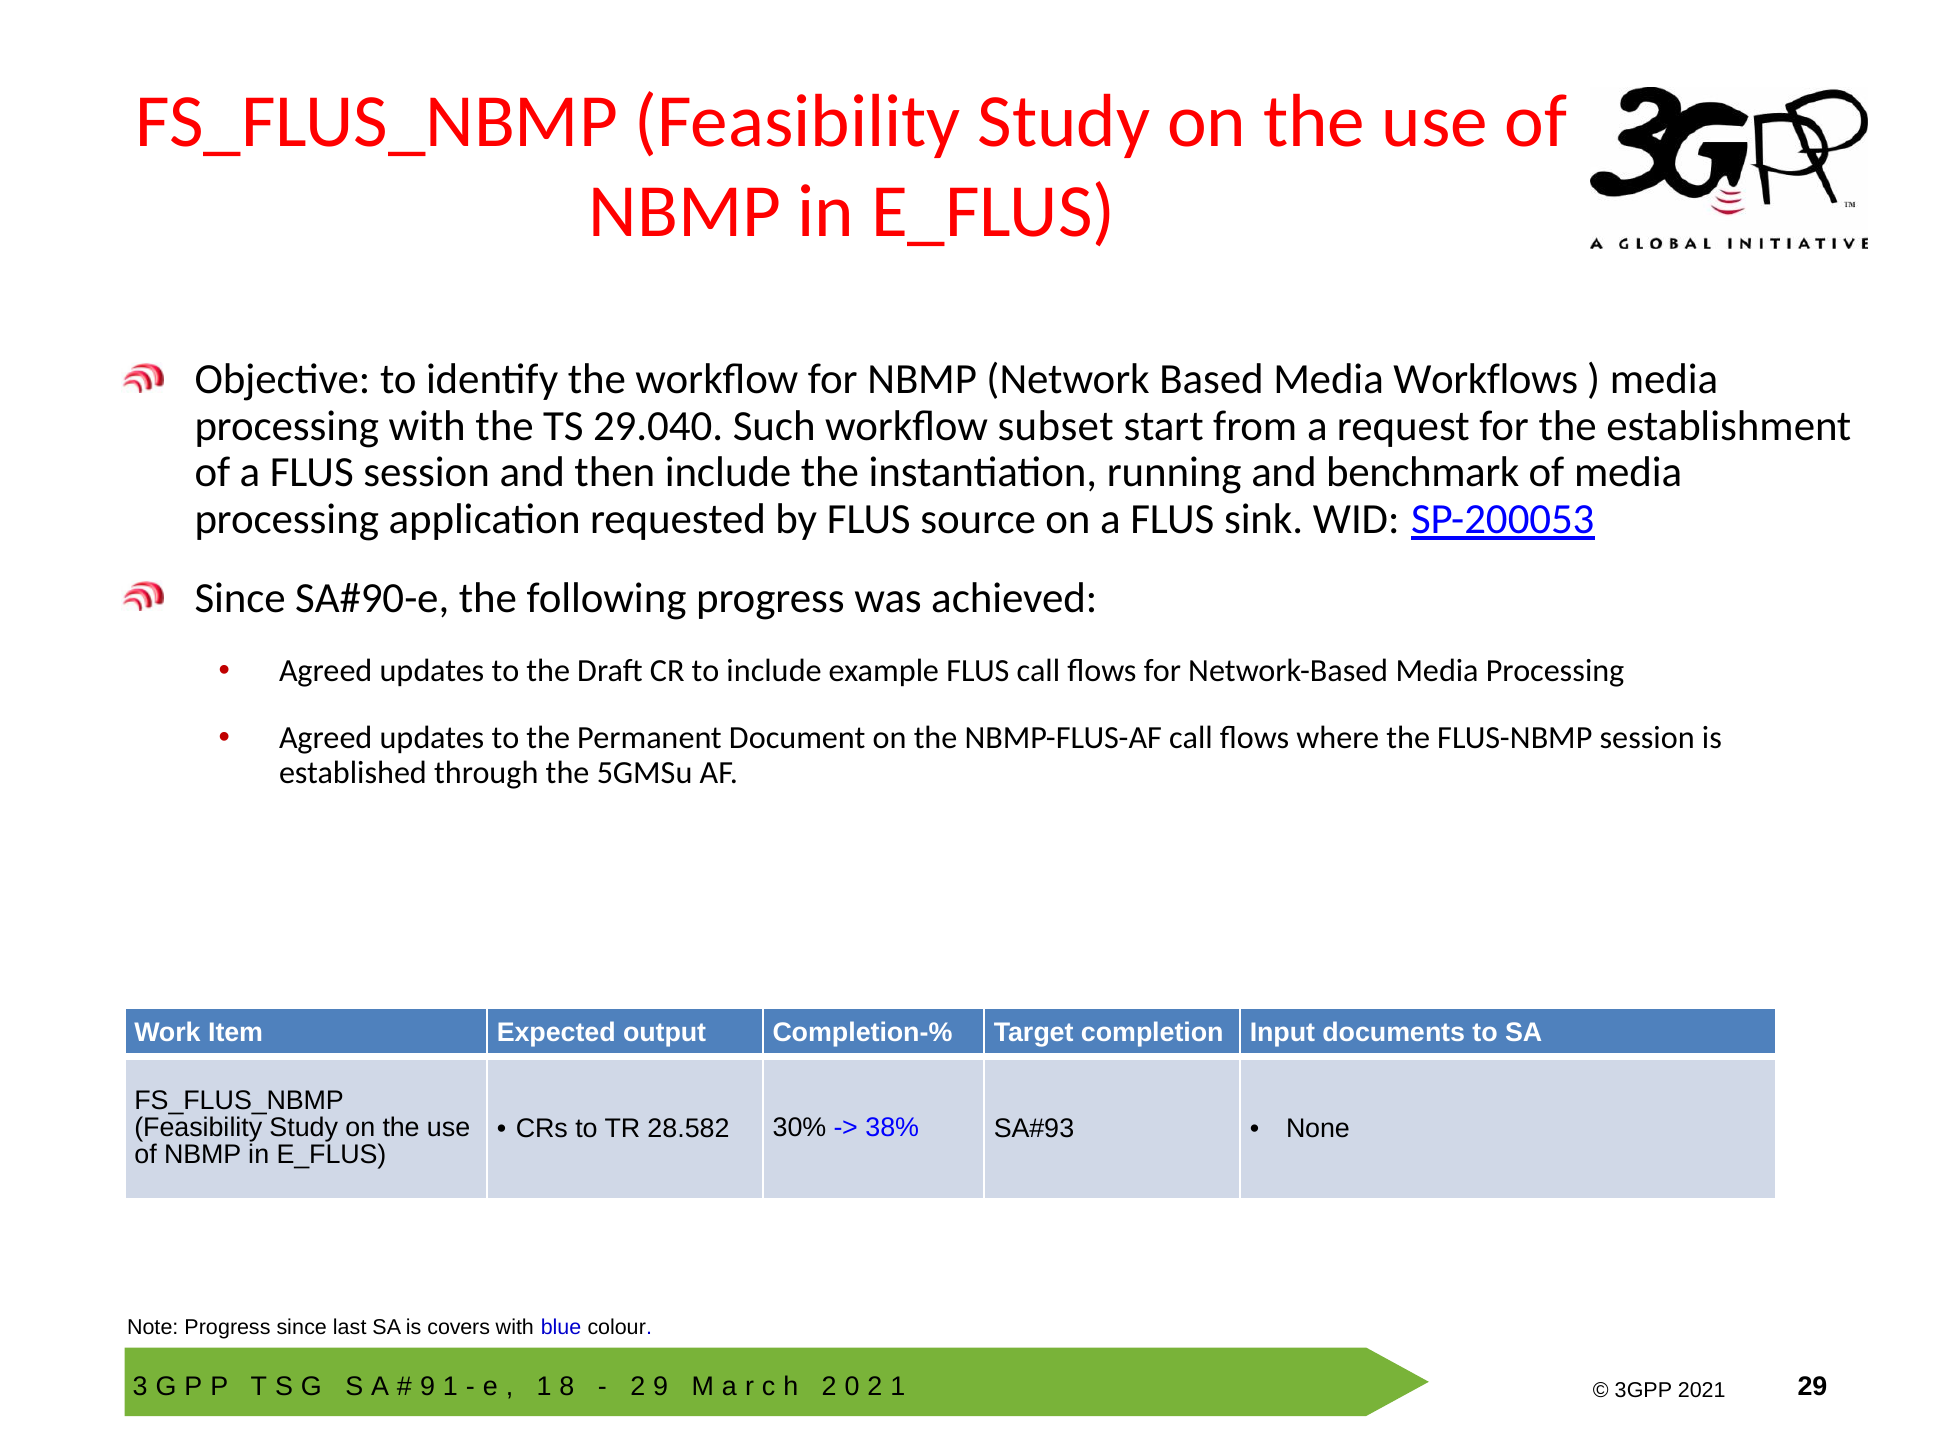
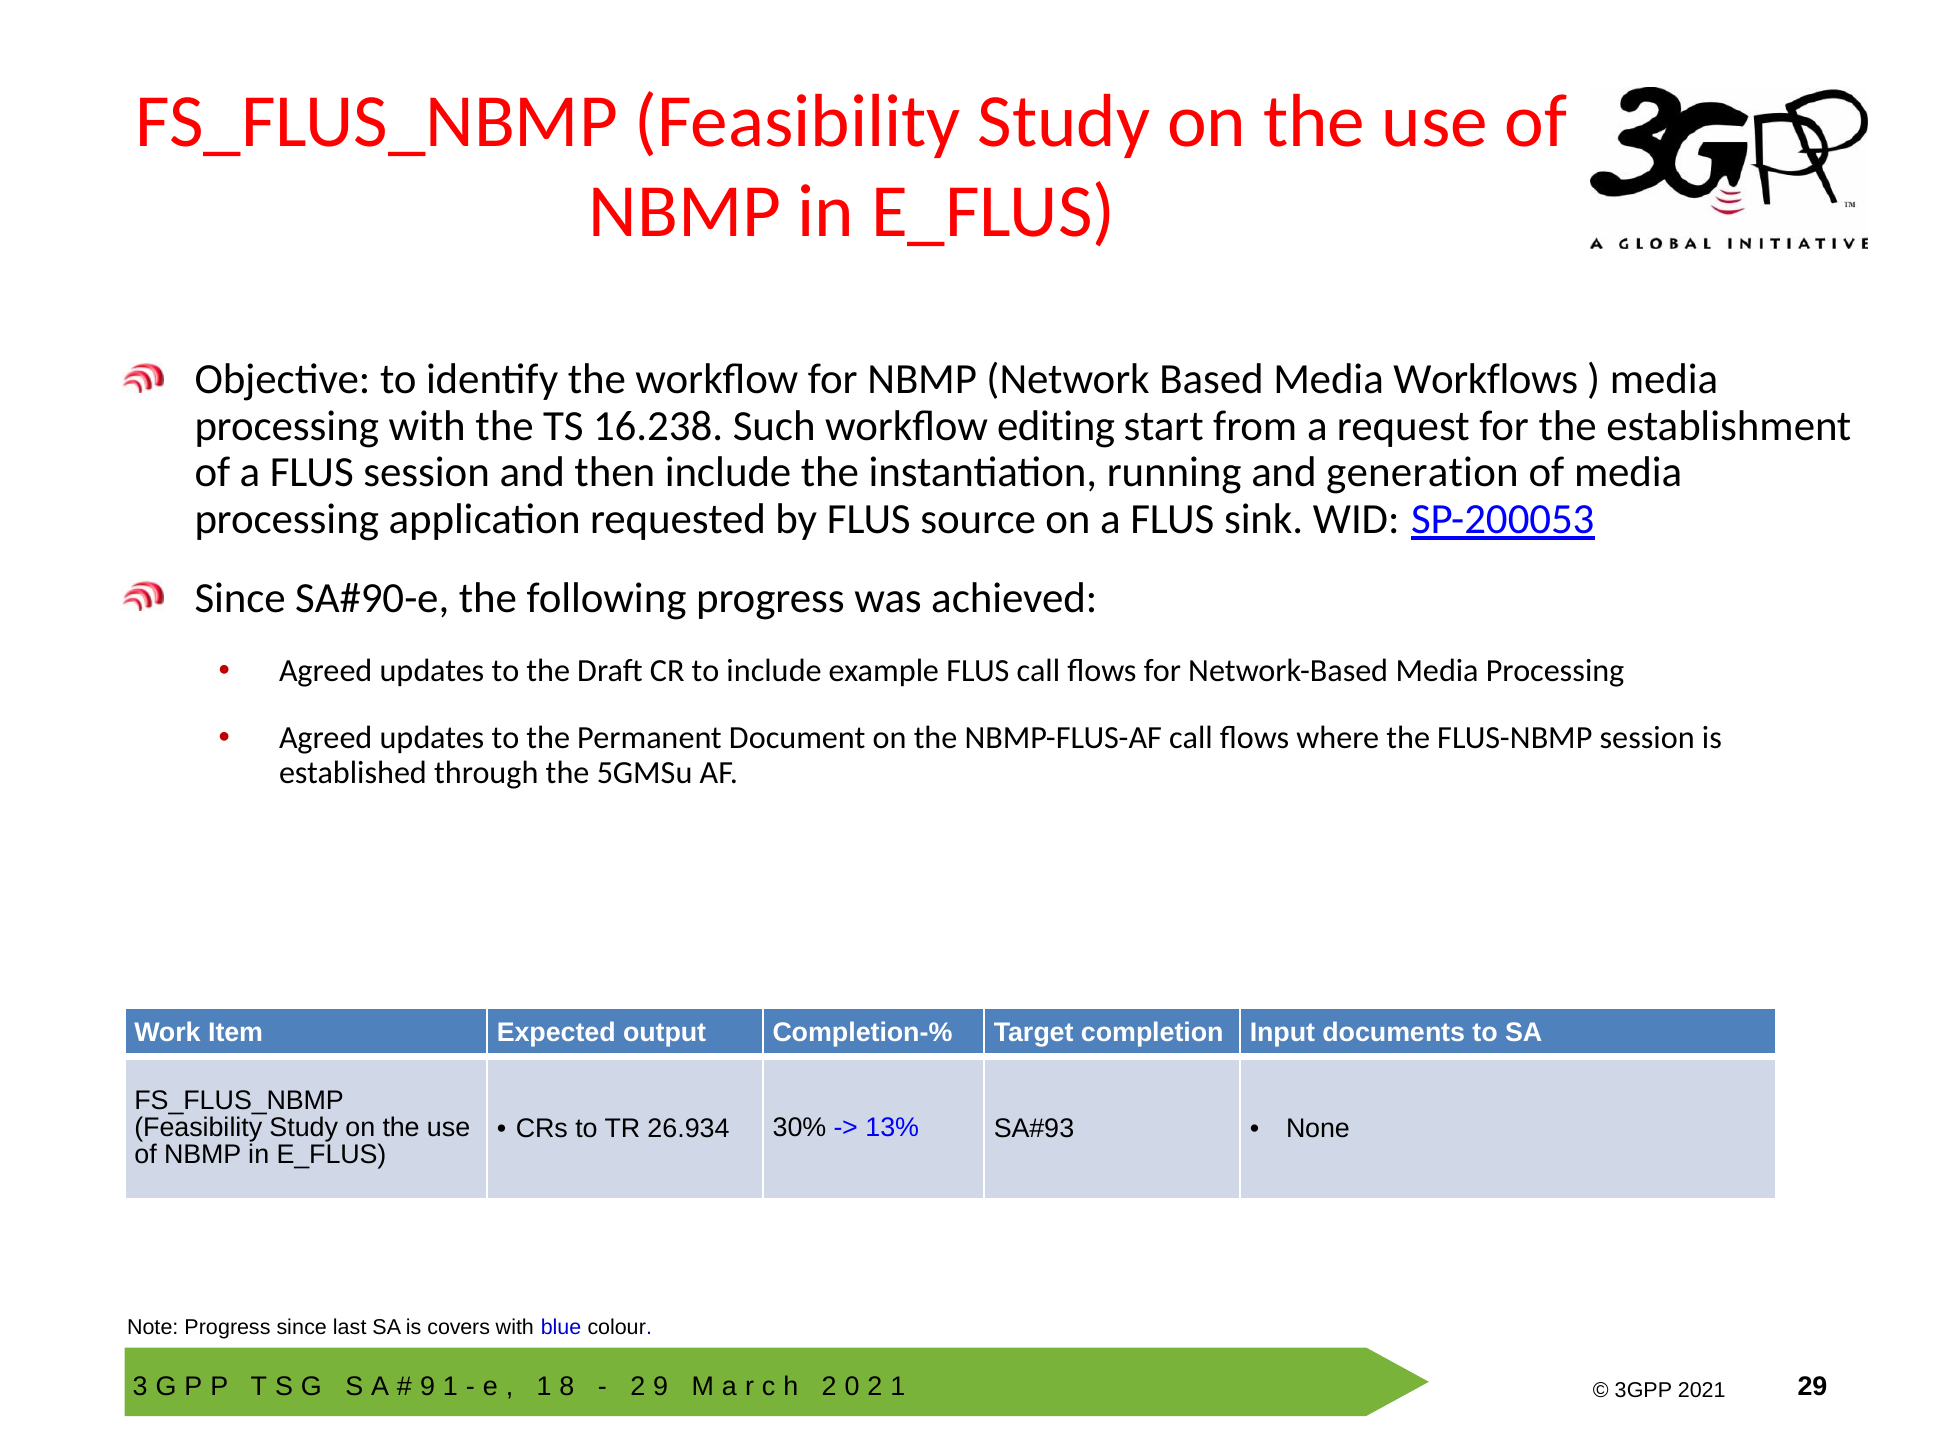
29.040: 29.040 -> 16.238
subset: subset -> editing
benchmark: benchmark -> generation
28.582: 28.582 -> 26.934
38%: 38% -> 13%
